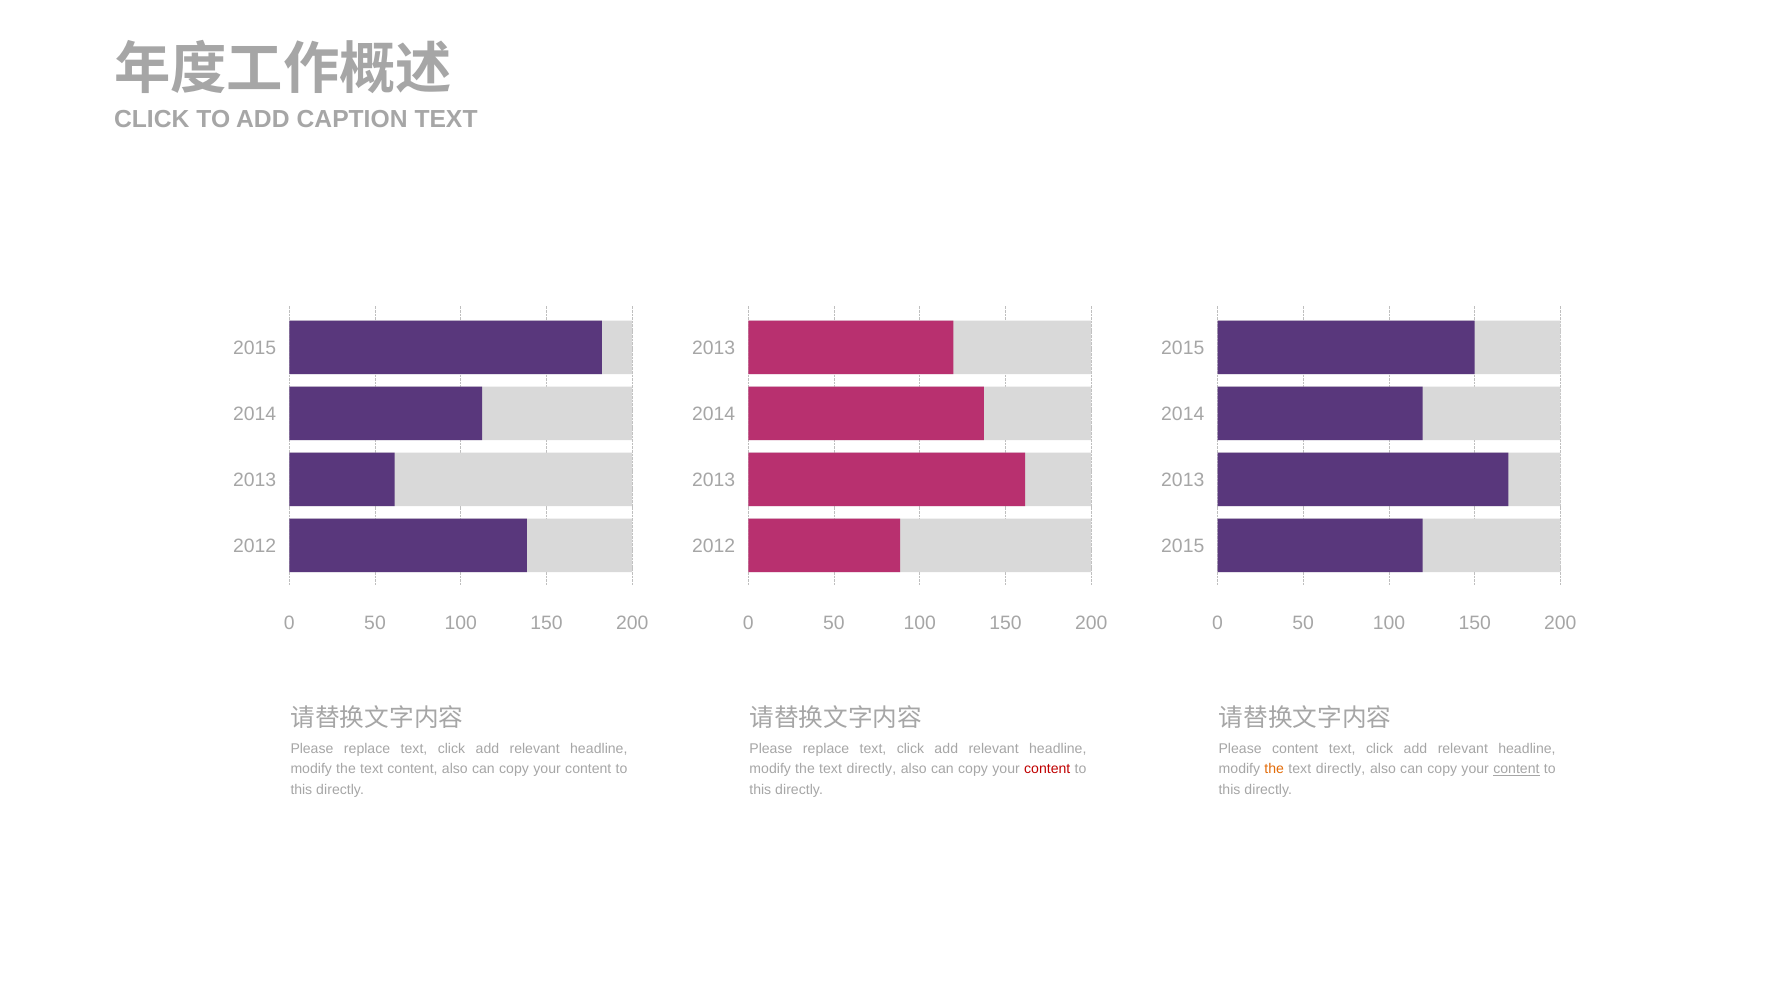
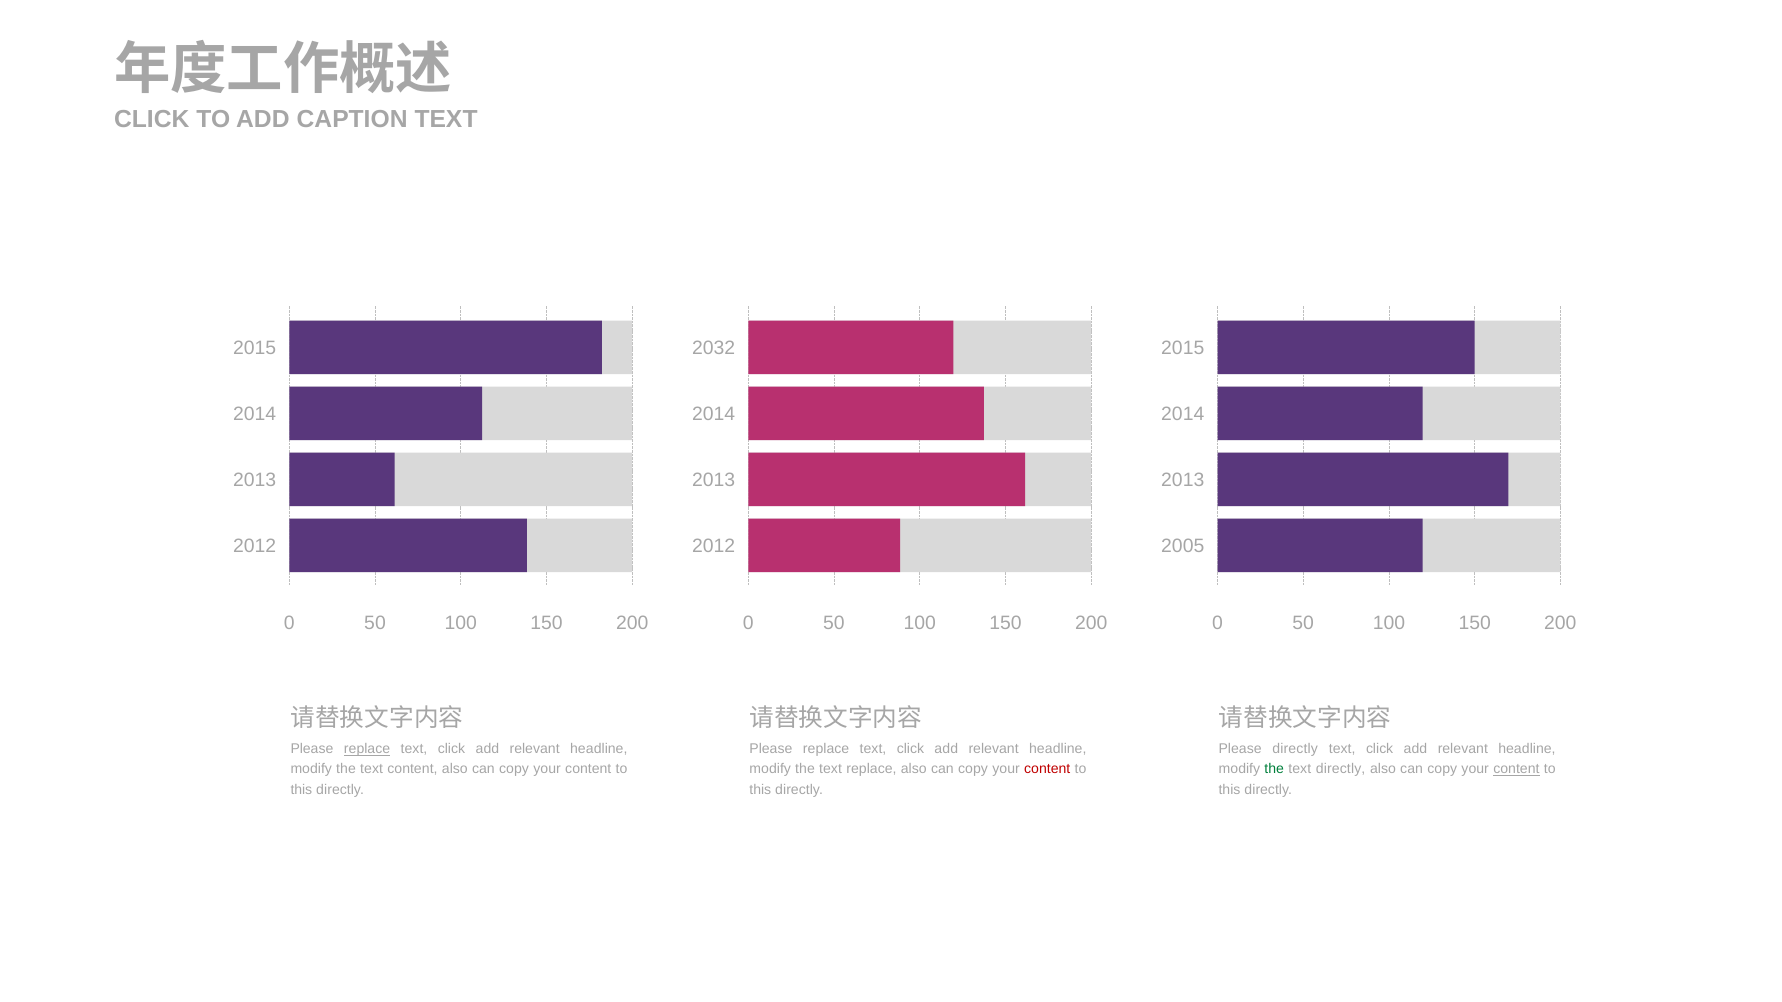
2013 at (714, 348): 2013 -> 2032
2015 at (1183, 546): 2015 -> 2005
replace at (367, 749) underline: none -> present
Please content: content -> directly
directly at (871, 769): directly -> replace
the at (1274, 769) colour: orange -> green
